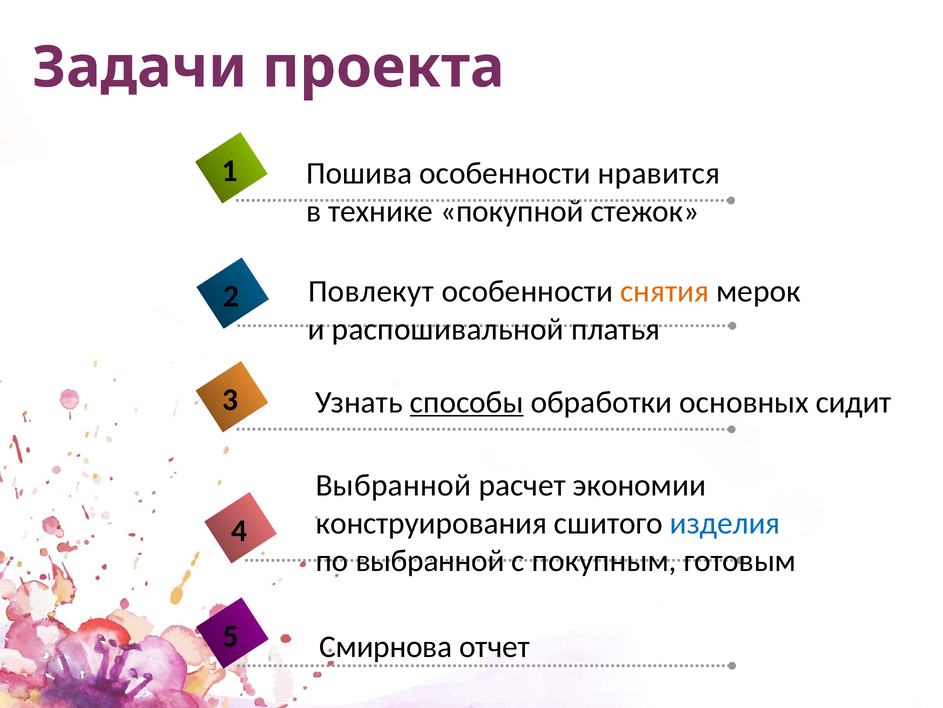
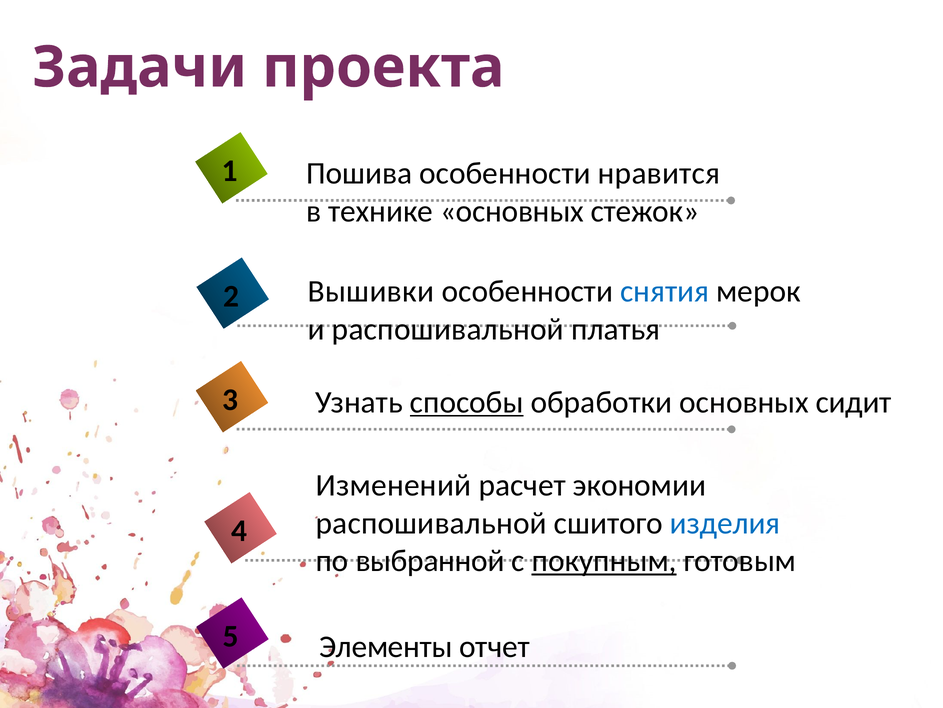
технике покупной: покупной -> основных
Повлекут: Повлекут -> Вышивки
снятия colour: orange -> blue
Выбранной at (393, 485): Выбранной -> Изменений
конструирования at (431, 523): конструирования -> распошивальной
покупным underline: none -> present
Смирнова: Смирнова -> Элементы
